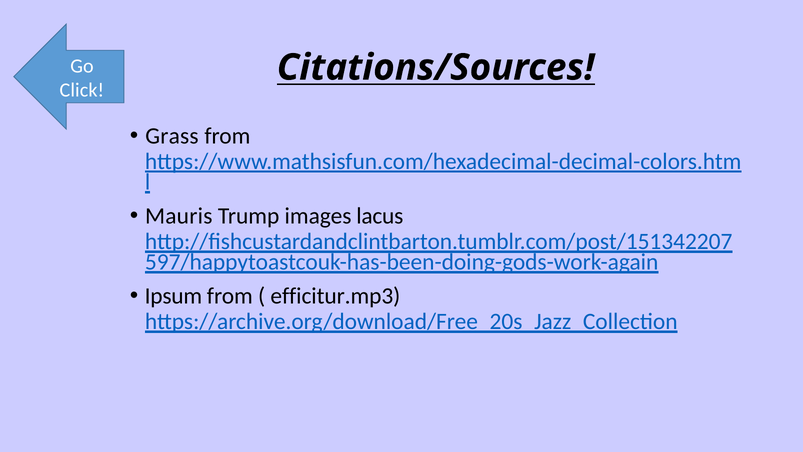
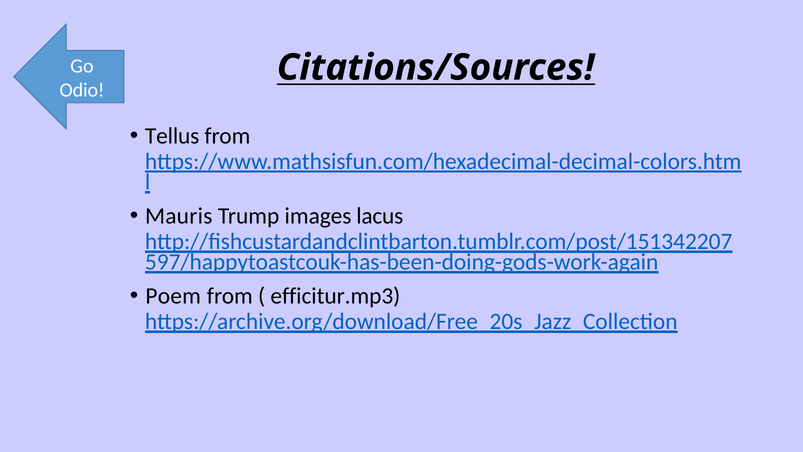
Click: Click -> Odio
Grass: Grass -> Tellus
Ipsum: Ipsum -> Poem
